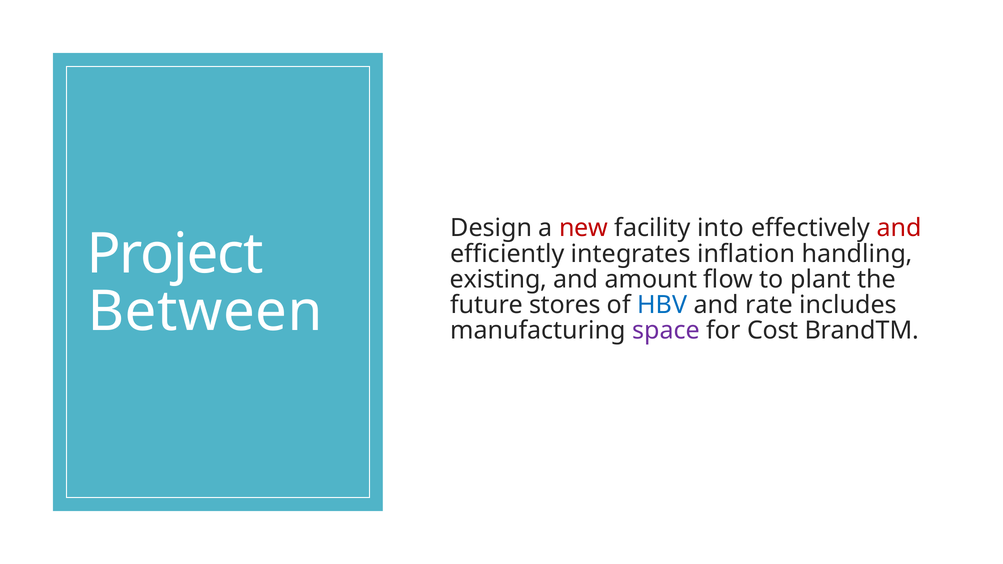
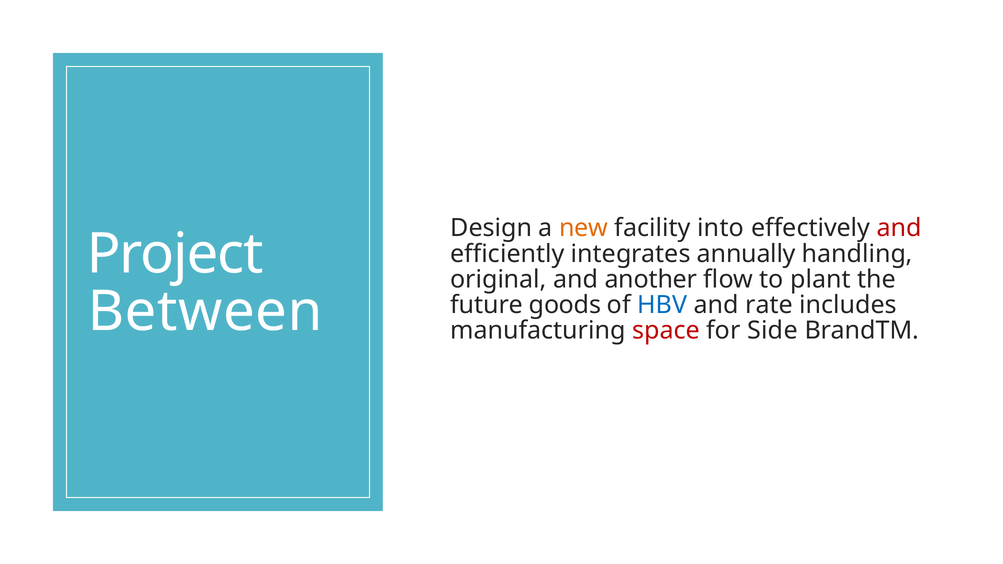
new colour: red -> orange
inflation: inflation -> annually
existing: existing -> original
amount: amount -> another
stores: stores -> goods
space colour: purple -> red
Cost: Cost -> Side
